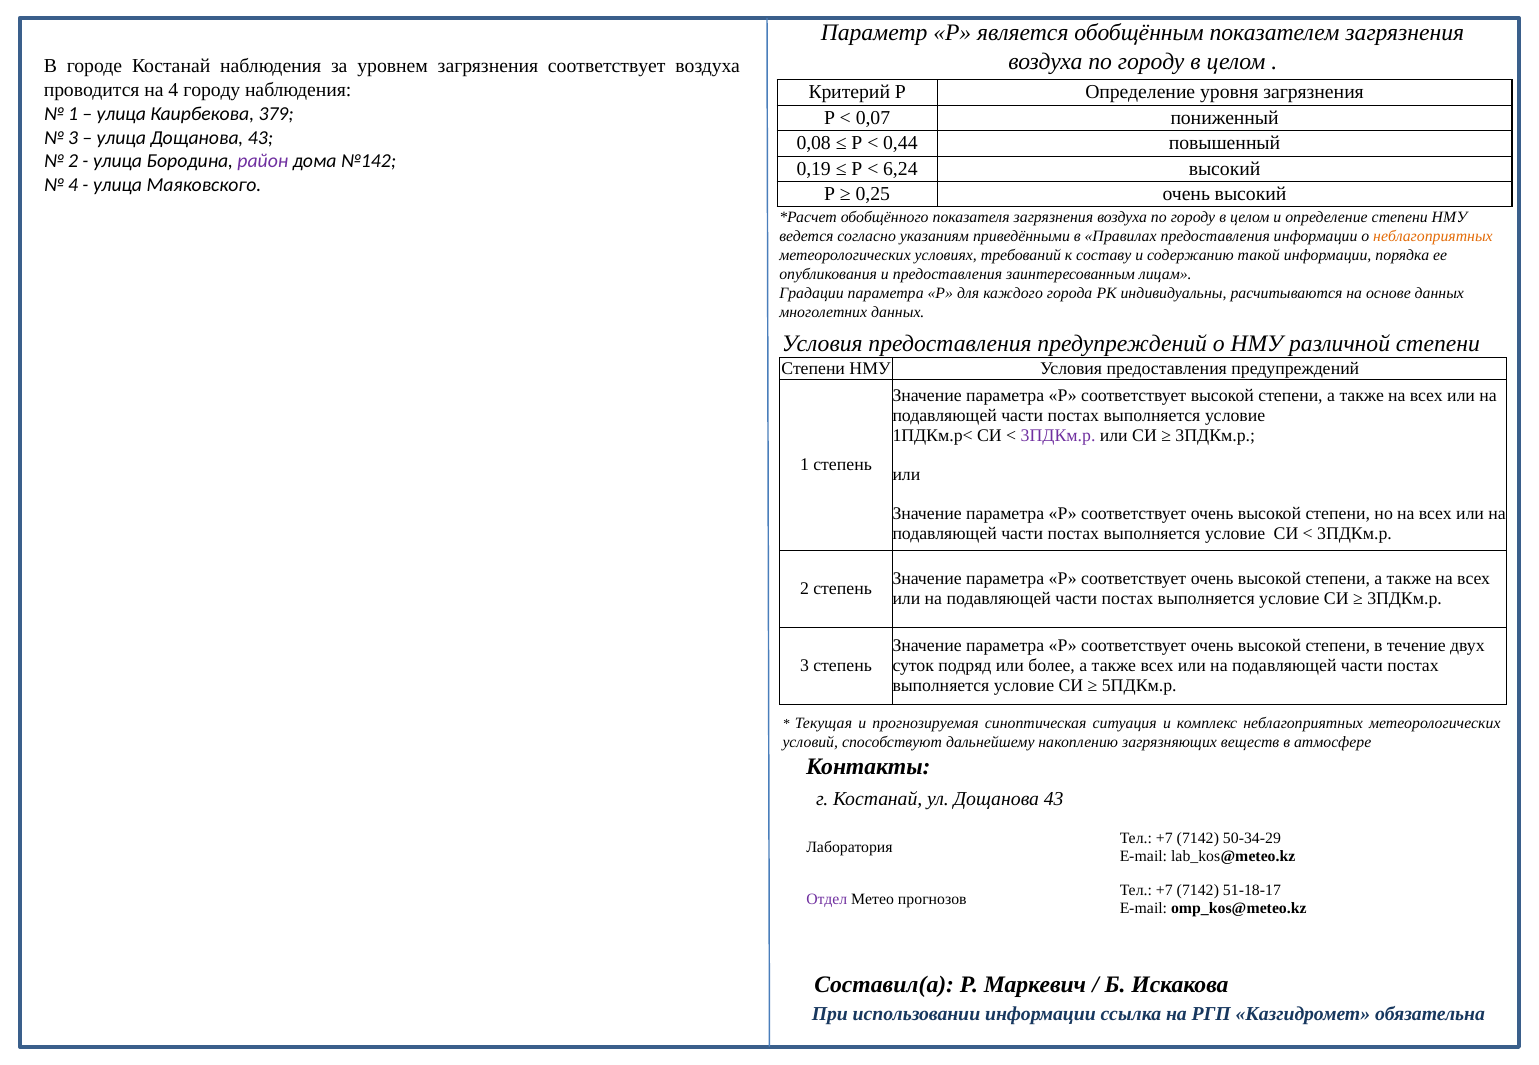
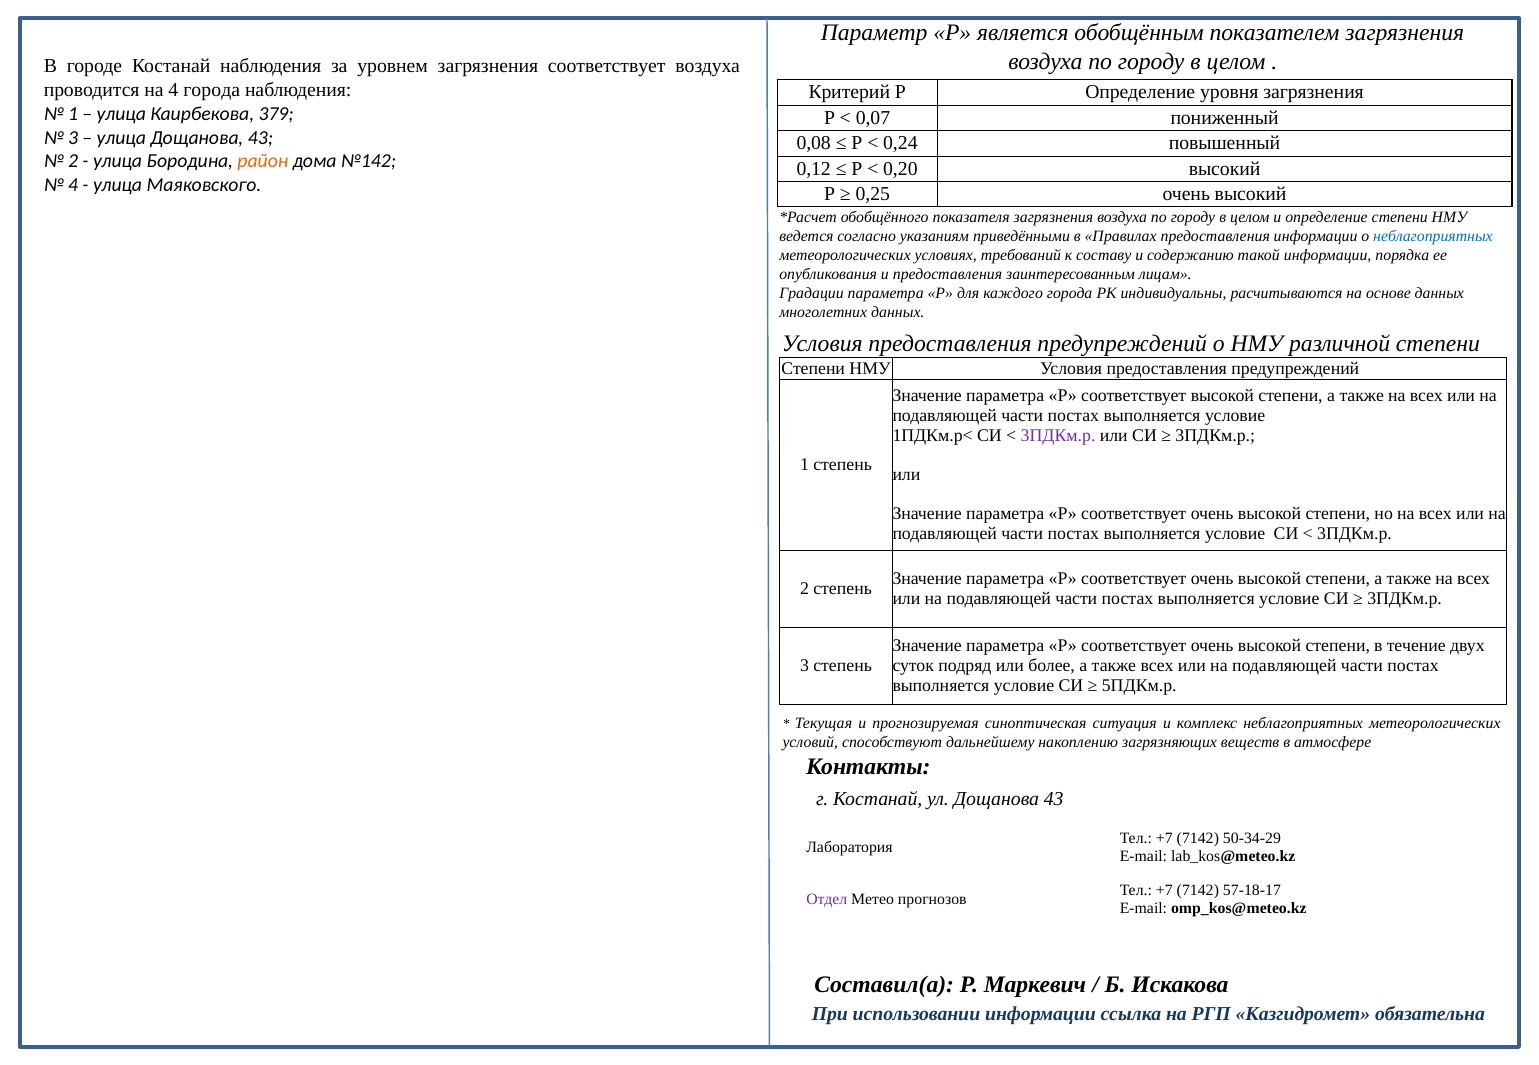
4 городу: городу -> города
0,44: 0,44 -> 0,24
район colour: purple -> orange
0,19: 0,19 -> 0,12
6,24: 6,24 -> 0,20
неблагоприятных at (1433, 236) colour: orange -> blue
51-18-17: 51-18-17 -> 57-18-17
